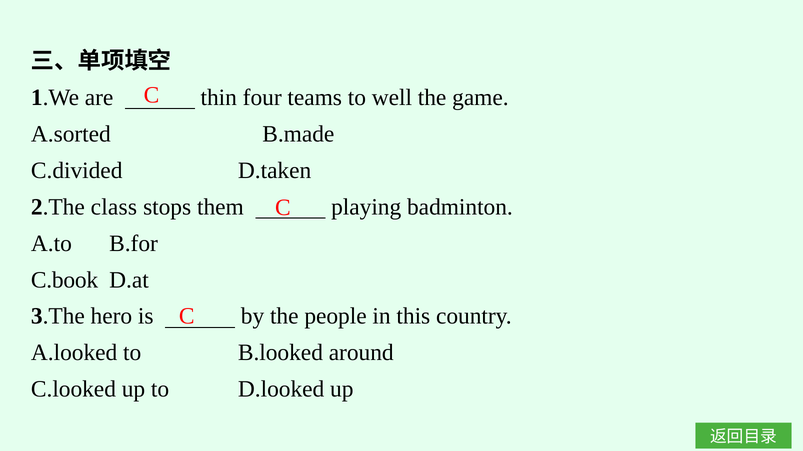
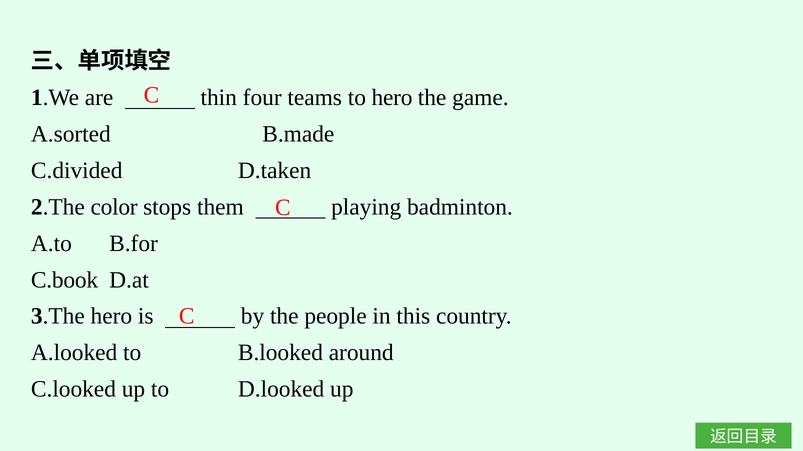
to well: well -> hero
class: class -> color
